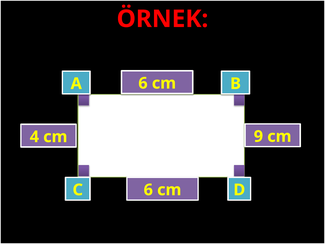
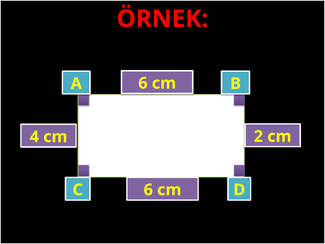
9: 9 -> 2
